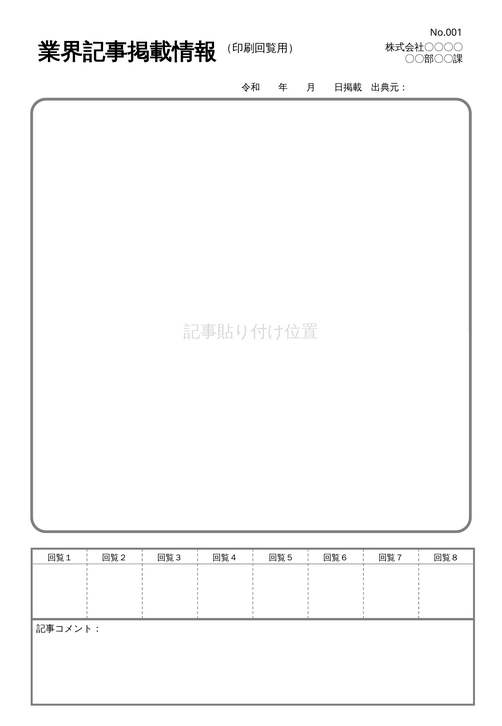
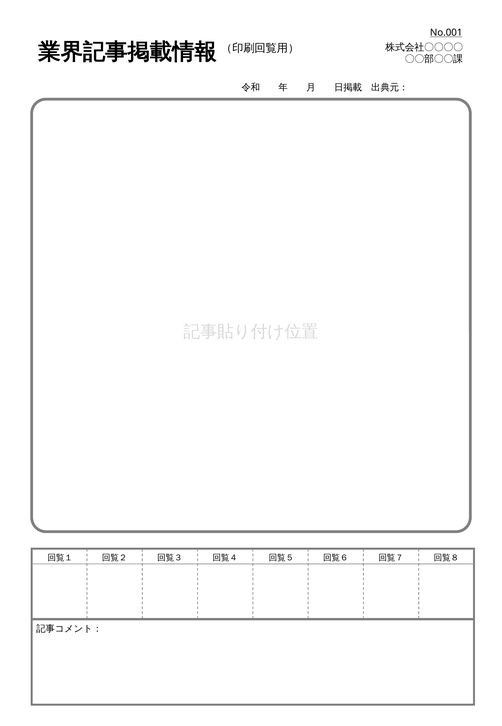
No.001 underline: none -> present
